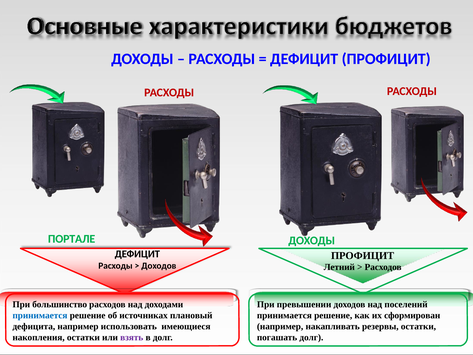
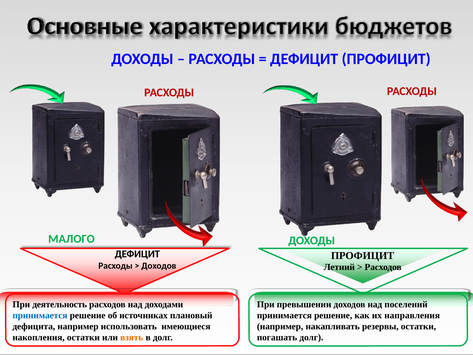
ПОРТАЛЕ: ПОРТАЛЕ -> МАЛОГО
большинство: большинство -> деятельность
сформирован: сформирован -> направления
взять colour: purple -> orange
